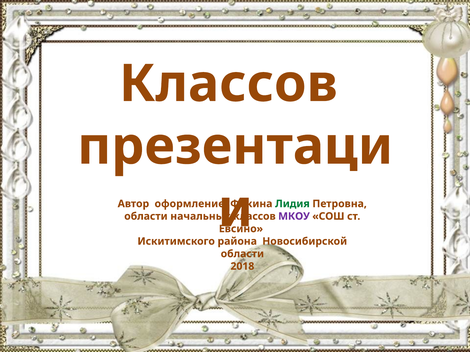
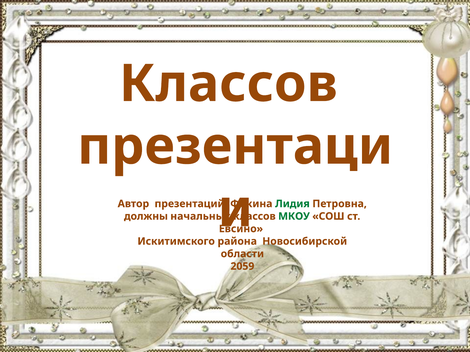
оформление: оформление -> презентаций
области at (146, 217): области -> должны
МКОУ colour: purple -> green
2018: 2018 -> 2059
